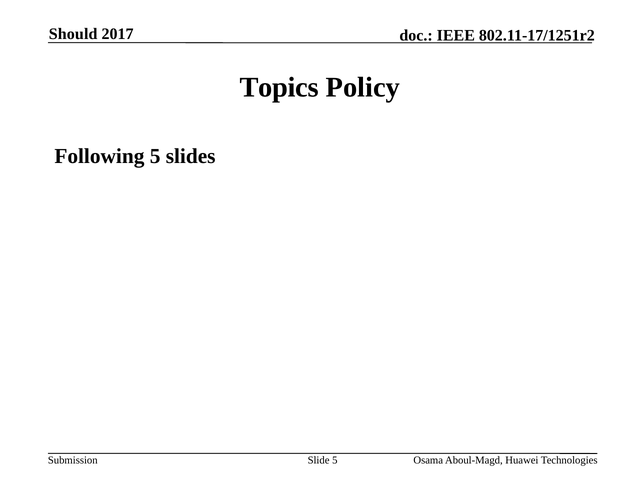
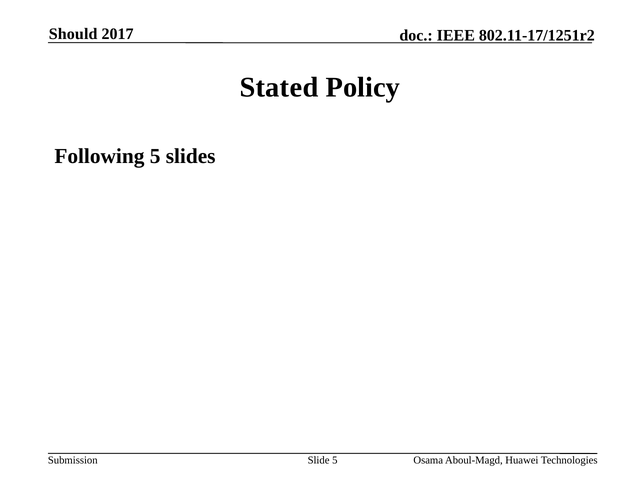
Topics: Topics -> Stated
